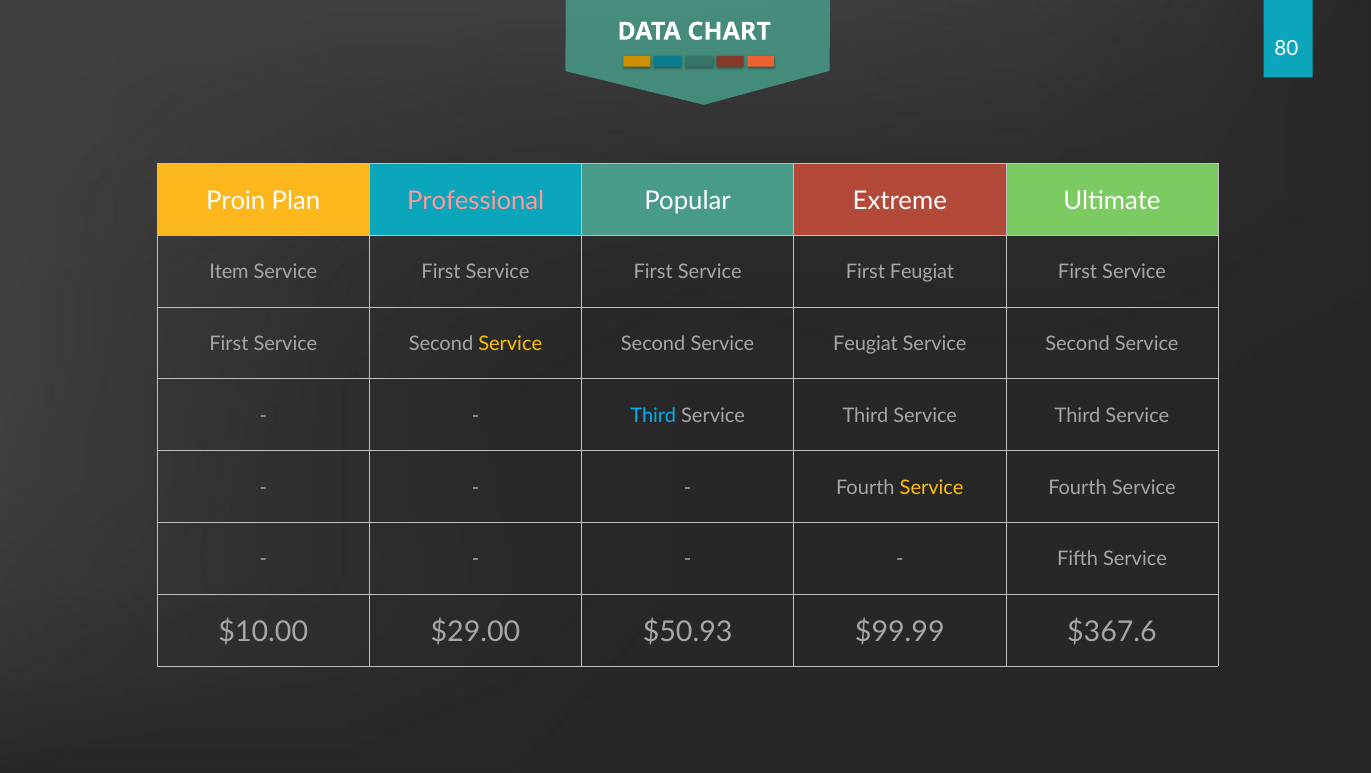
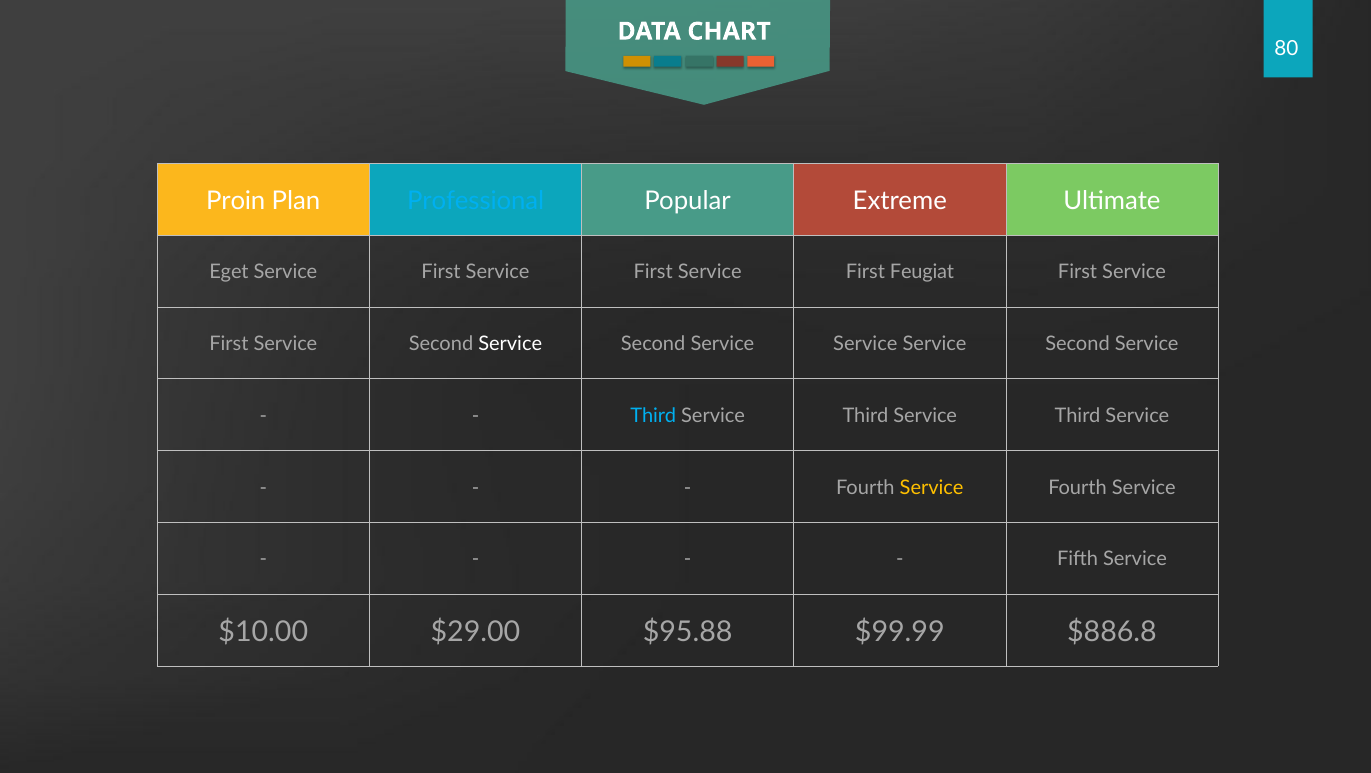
Professional colour: pink -> light blue
Item: Item -> Eget
Service at (510, 344) colour: yellow -> white
Second Service Feugiat: Feugiat -> Service
$50.93: $50.93 -> $95.88
$367.6: $367.6 -> $886.8
